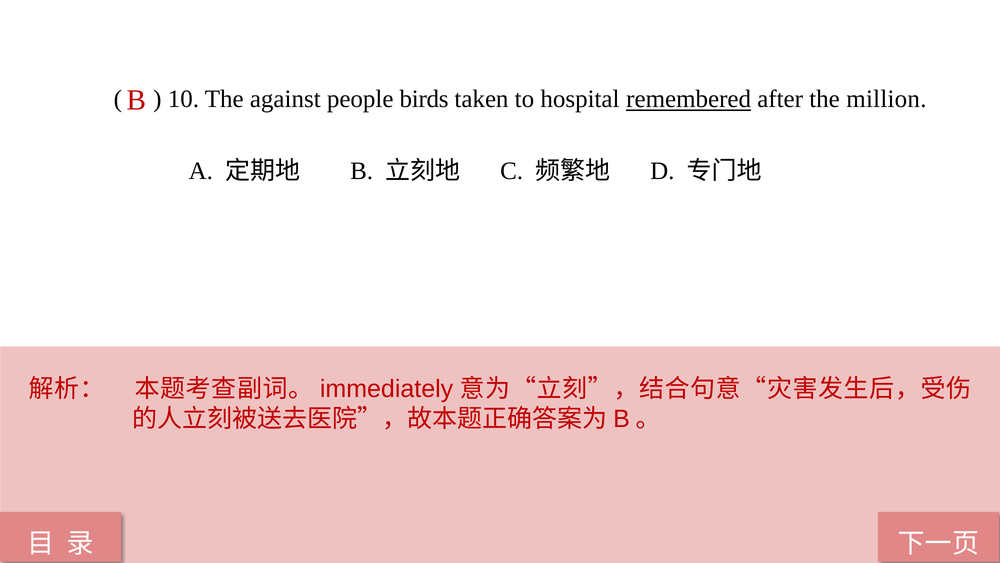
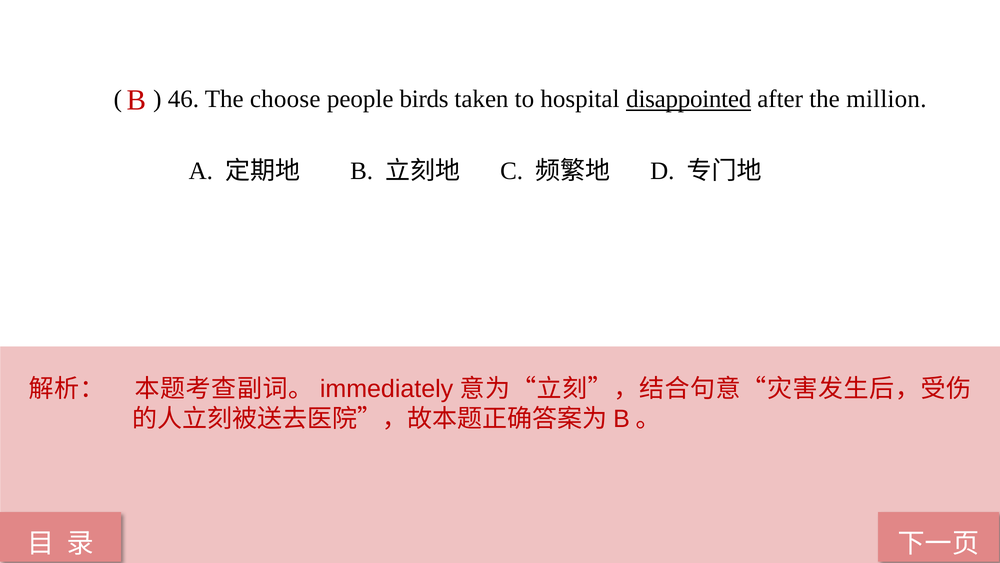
10: 10 -> 46
against: against -> choose
remembered: remembered -> disappointed
